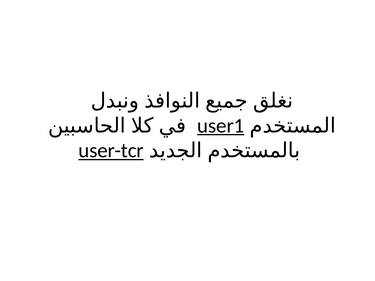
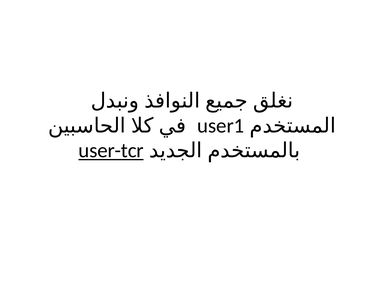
user1 underline: present -> none
